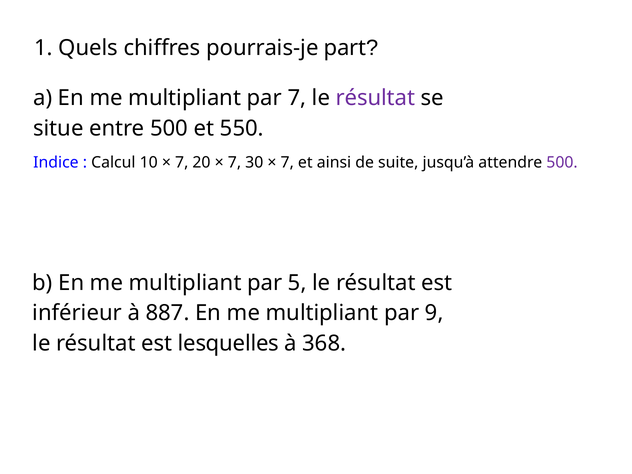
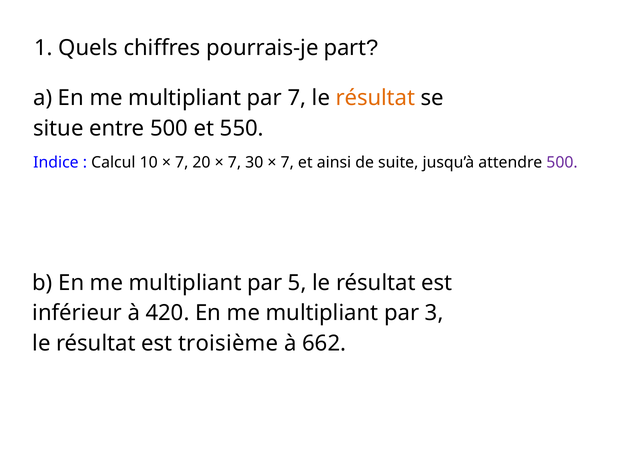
résultat at (375, 98) colour: purple -> orange
887: 887 -> 420
9: 9 -> 3
lesquelles: lesquelles -> troisième
368: 368 -> 662
